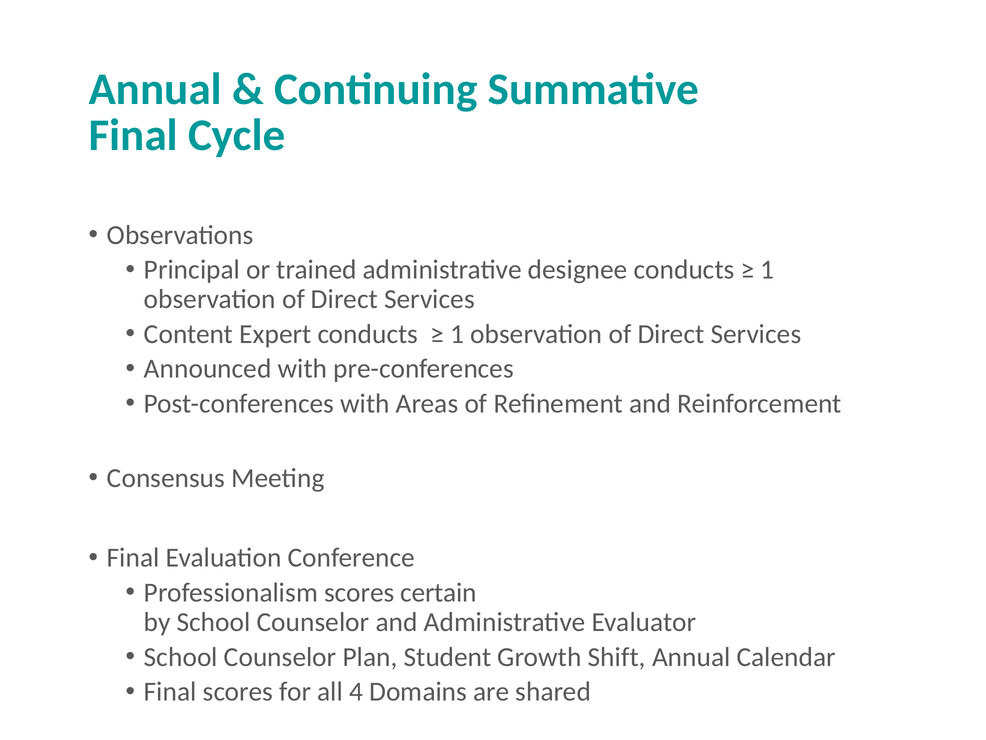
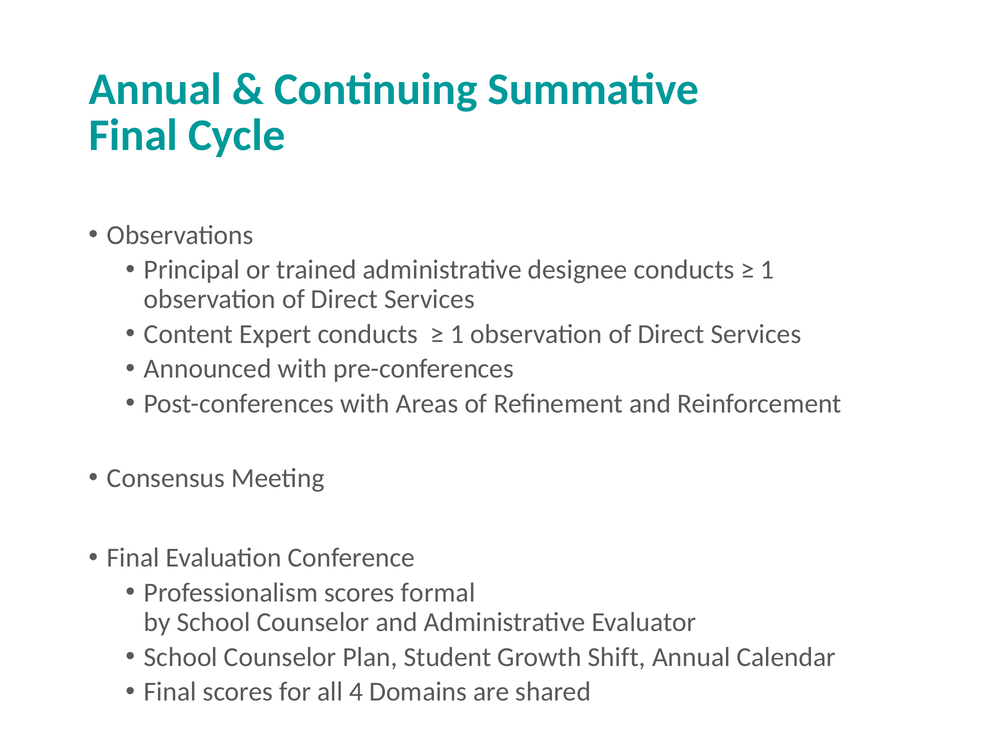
certain: certain -> formal
